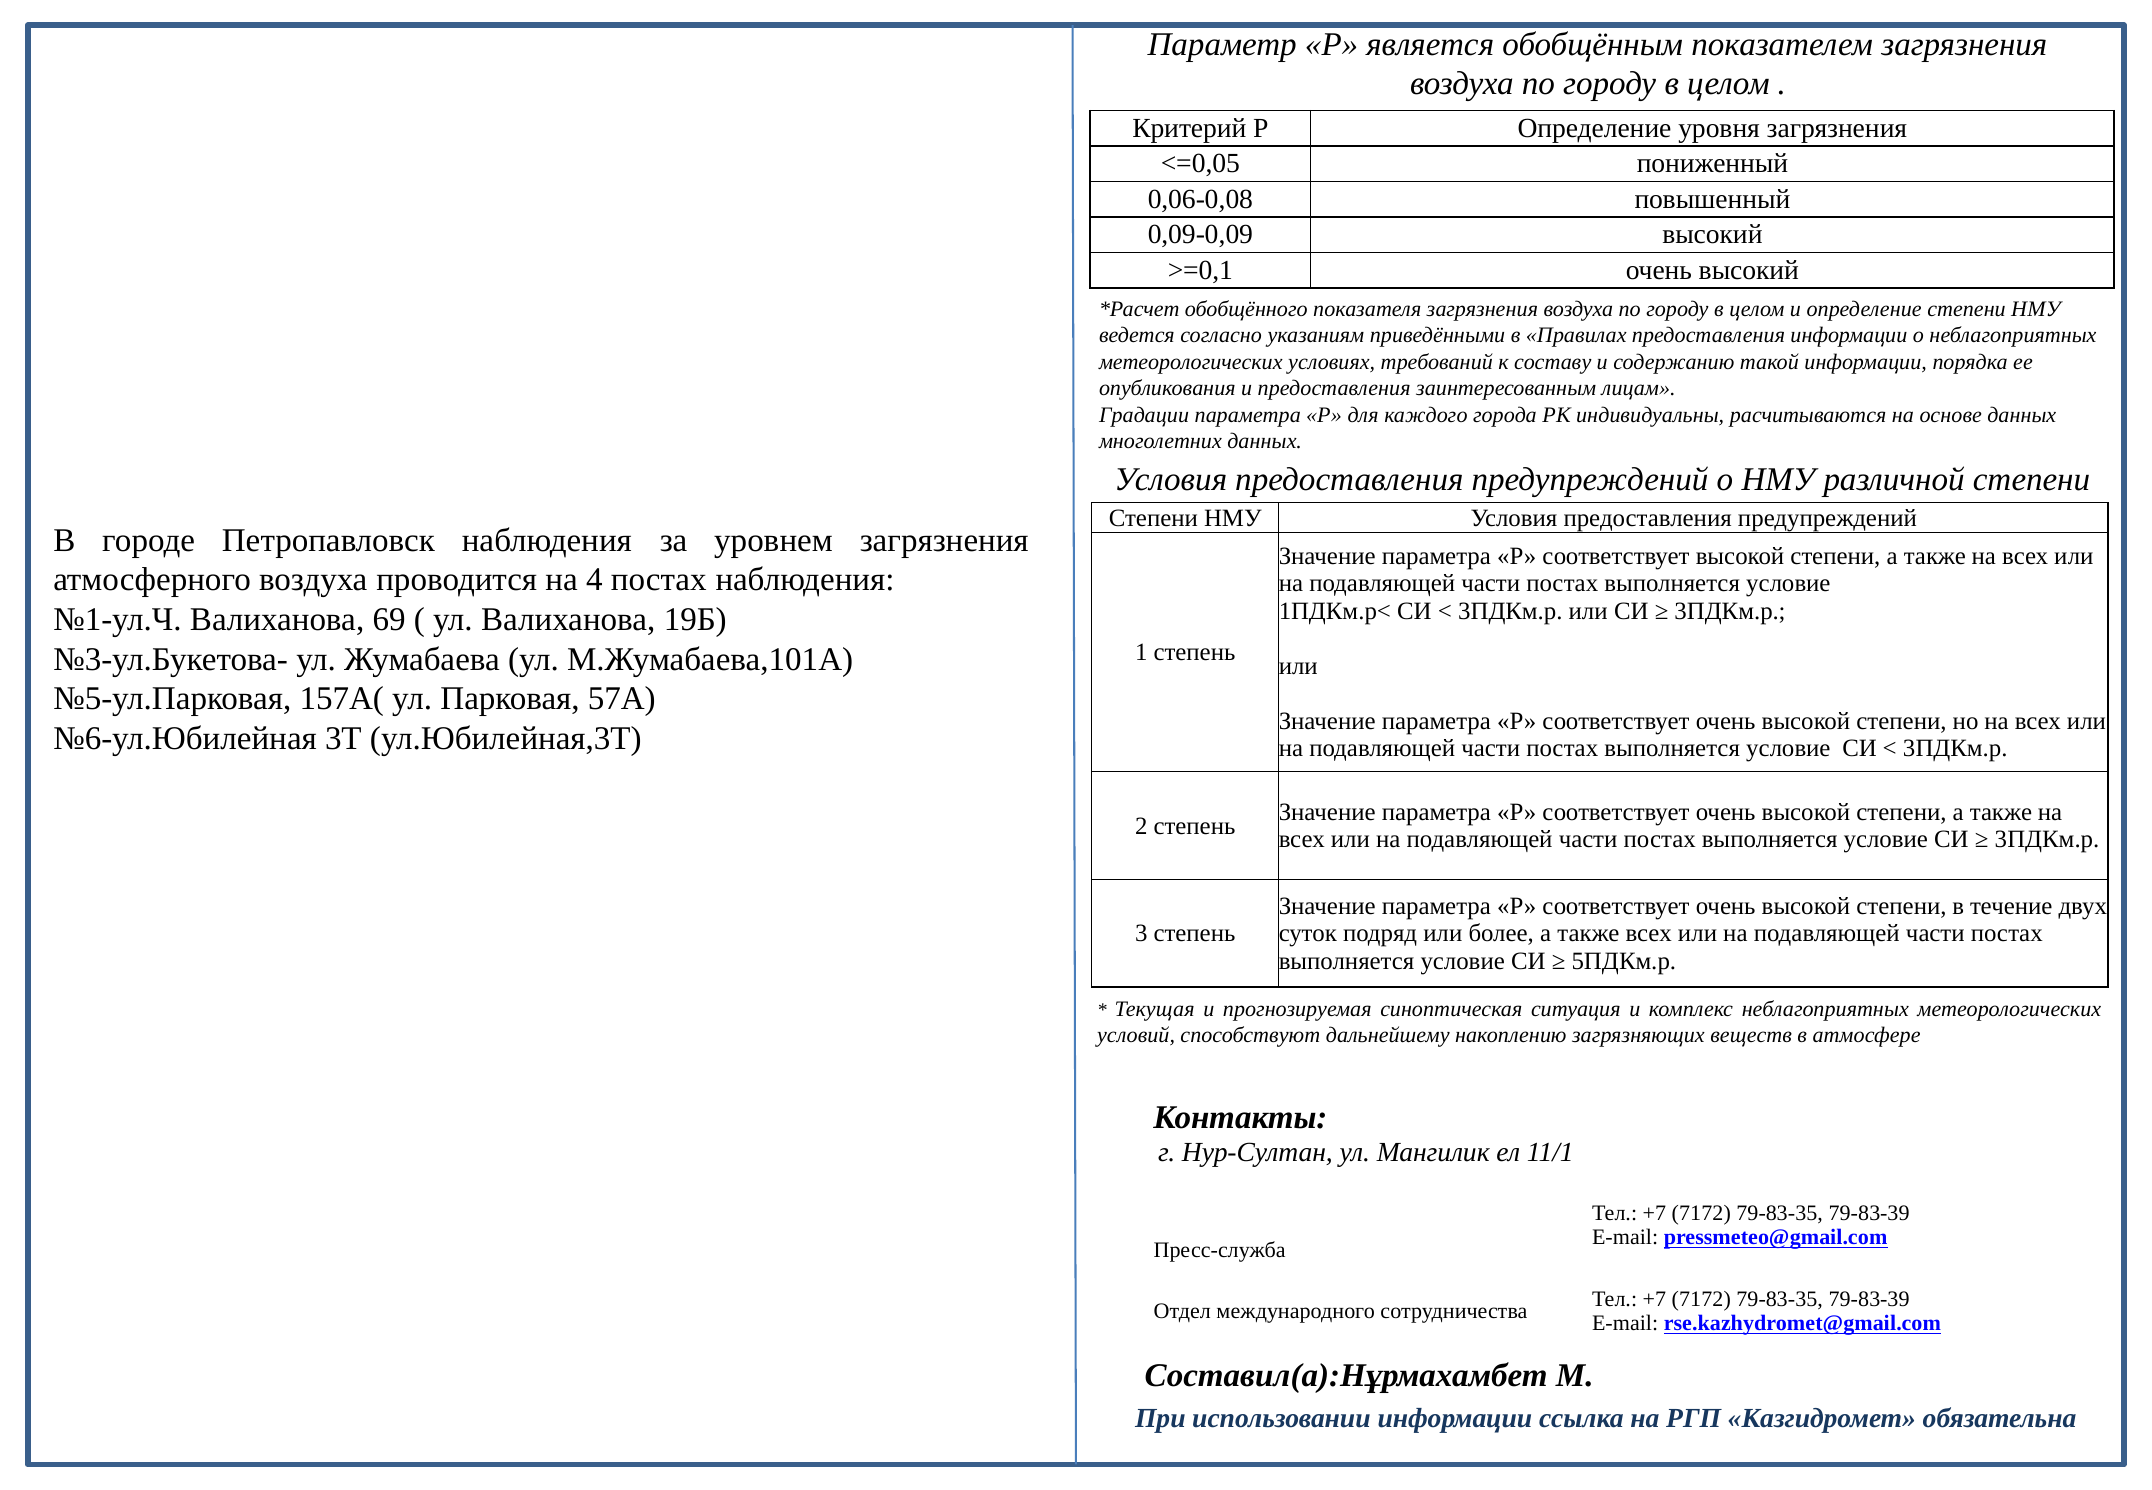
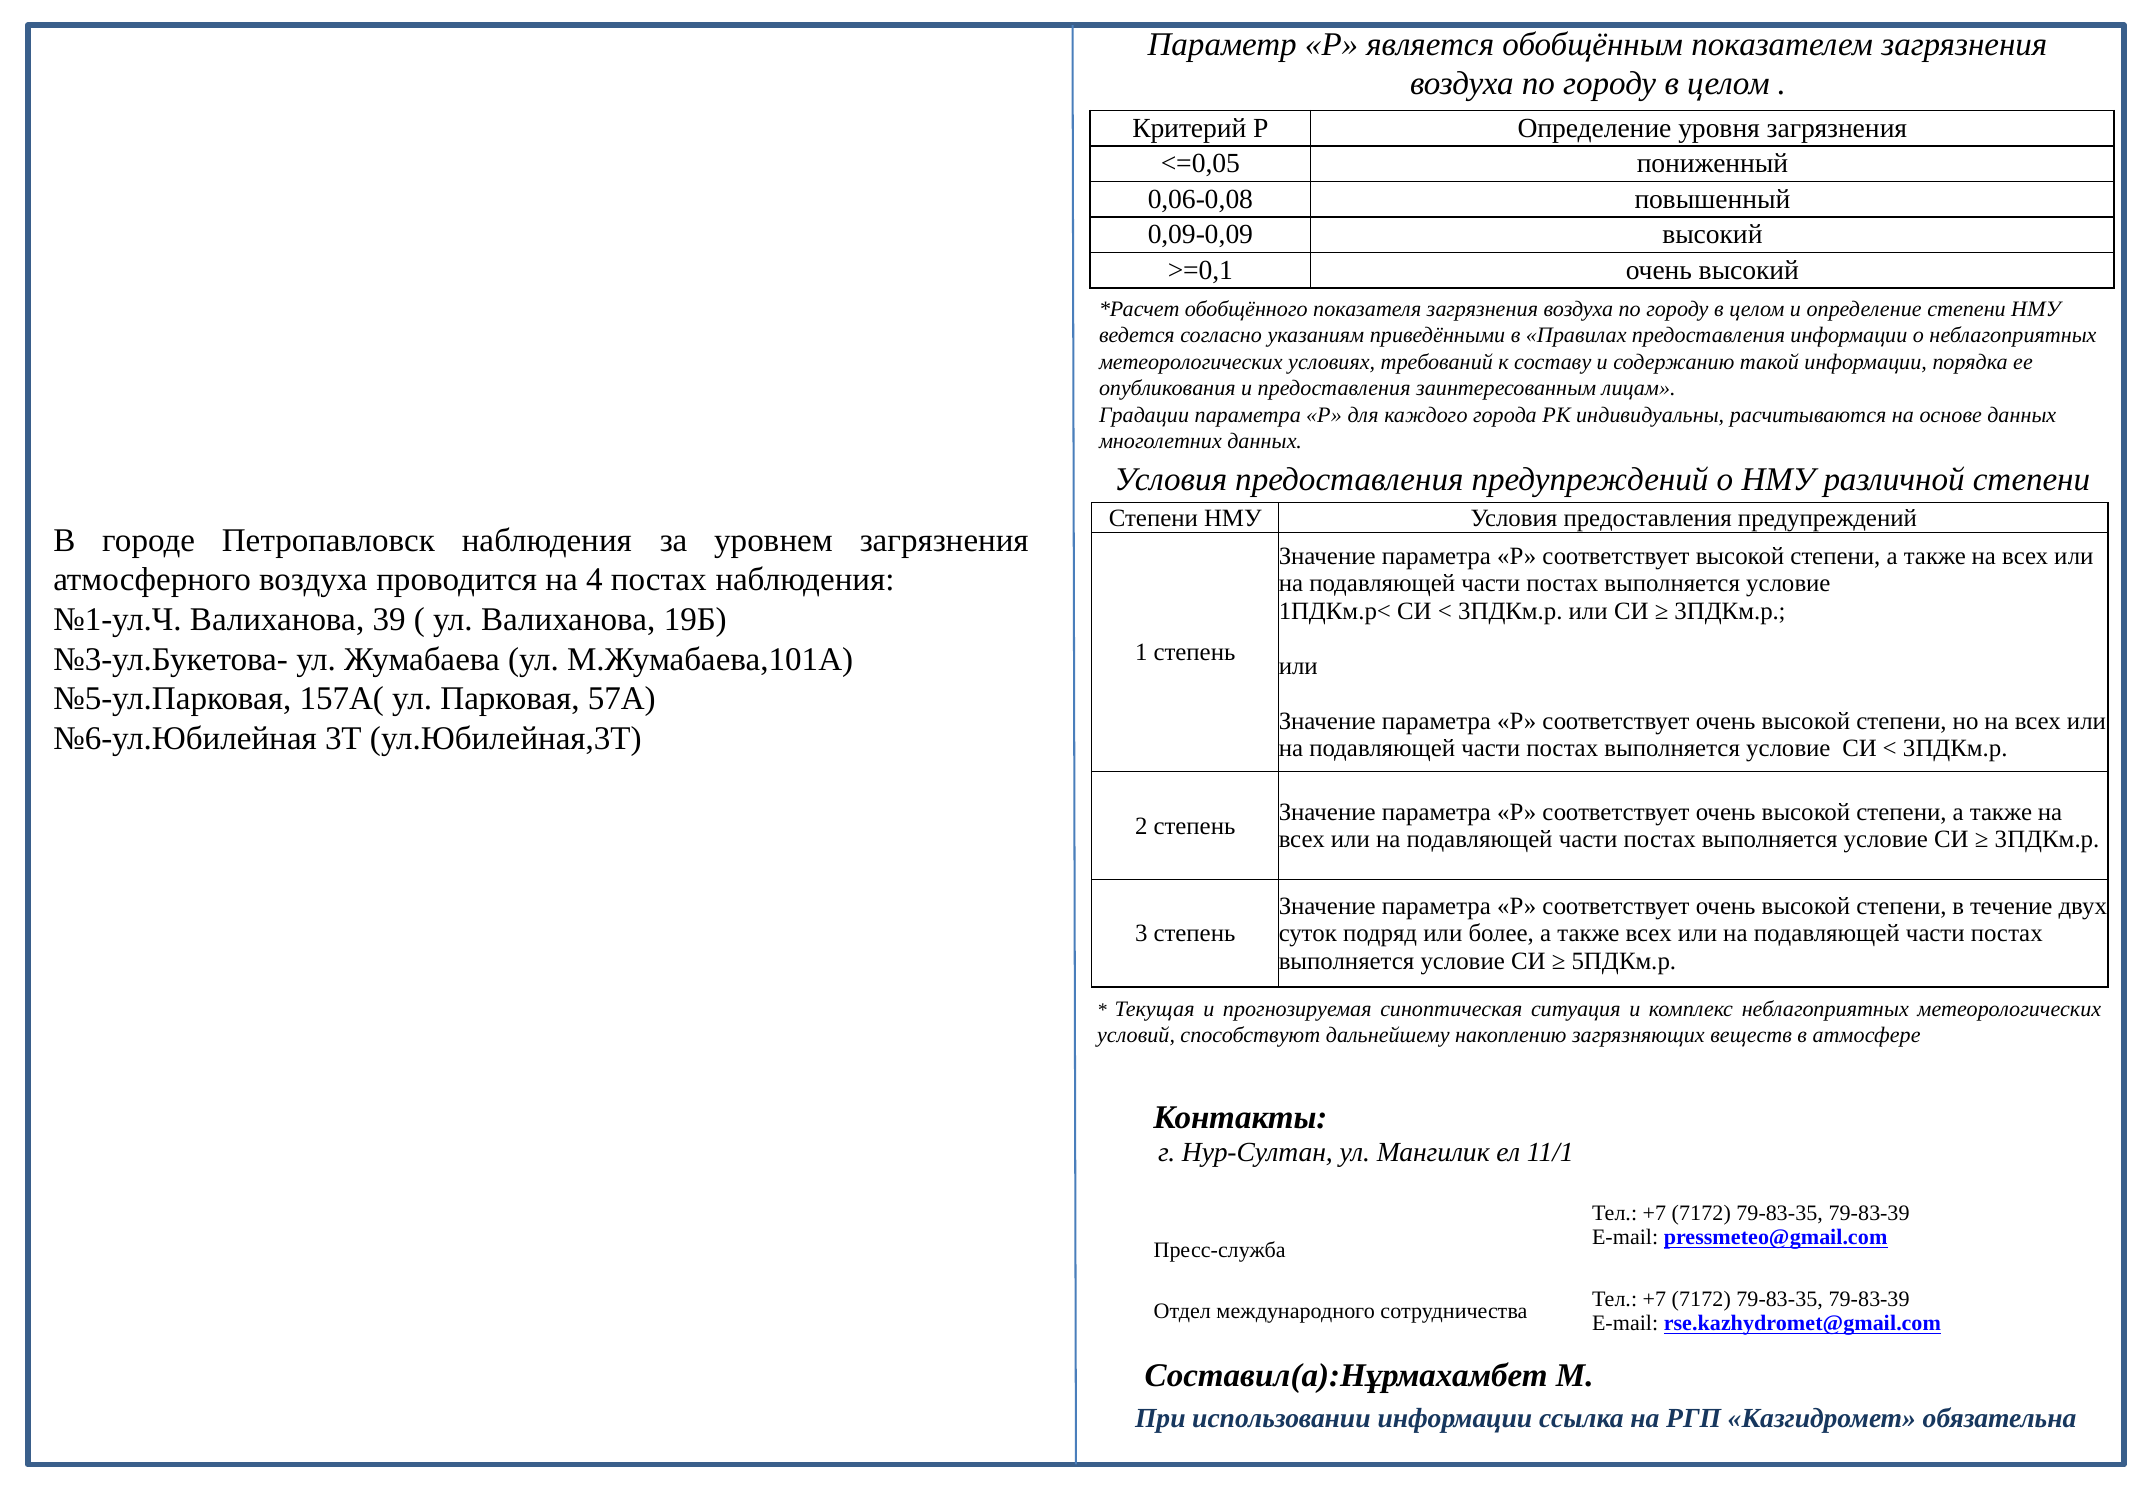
69: 69 -> 39
